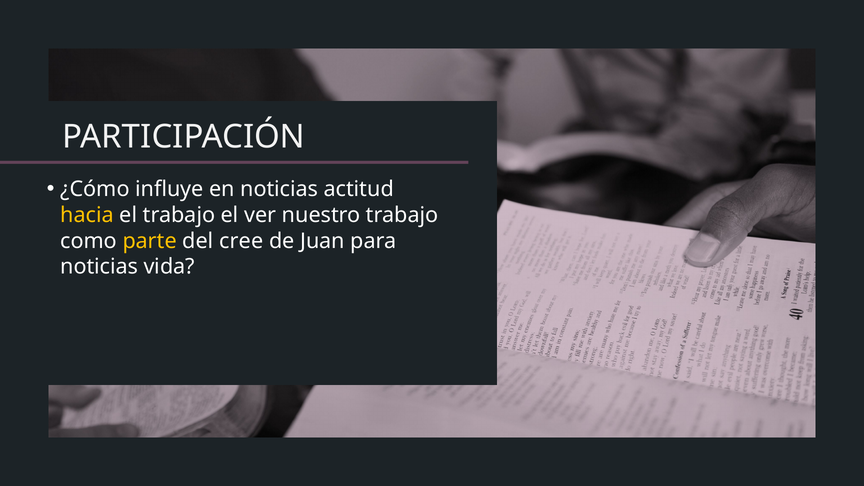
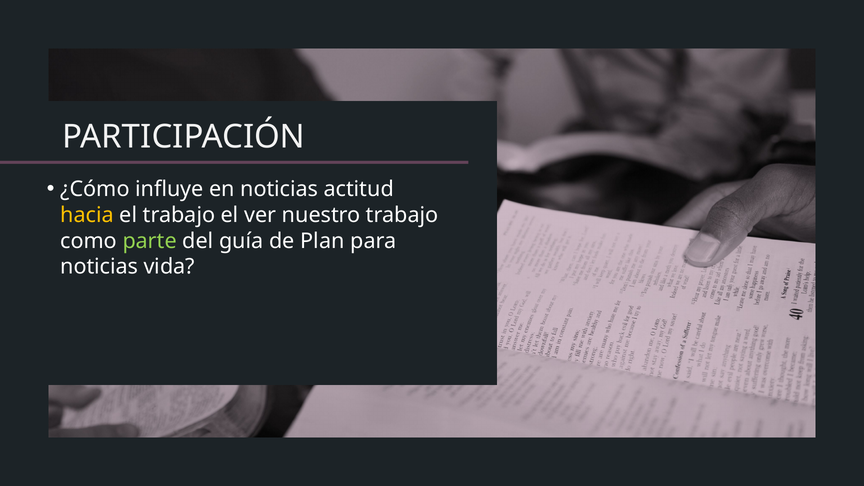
parte colour: yellow -> light green
cree: cree -> guía
Juan: Juan -> Plan
